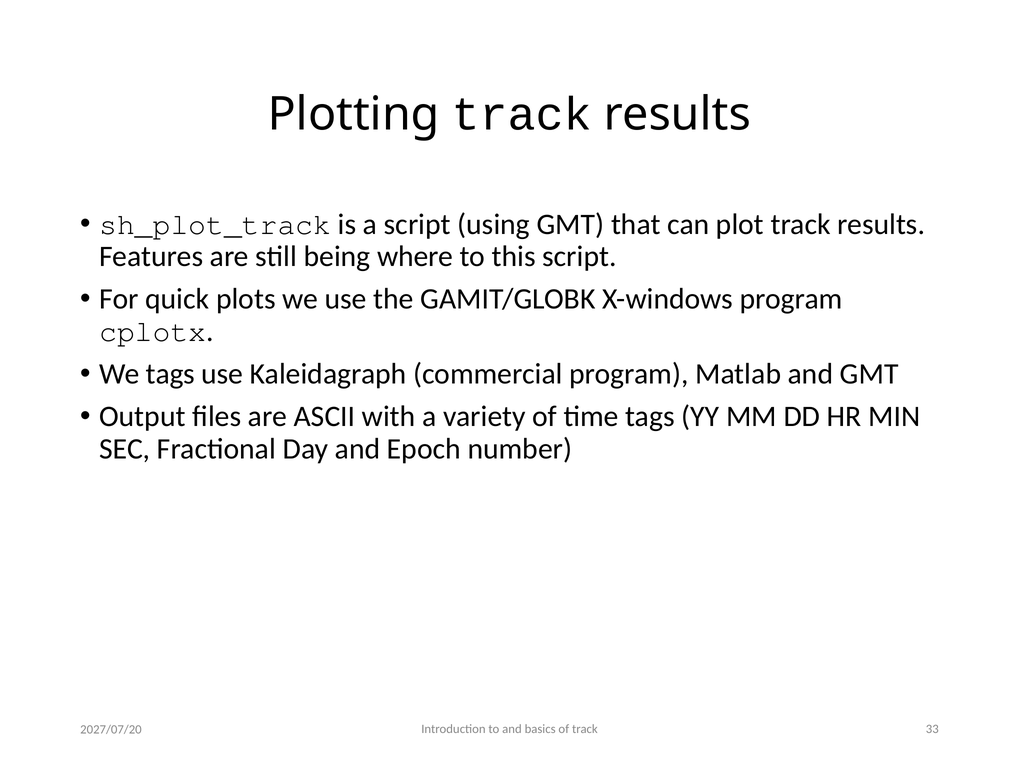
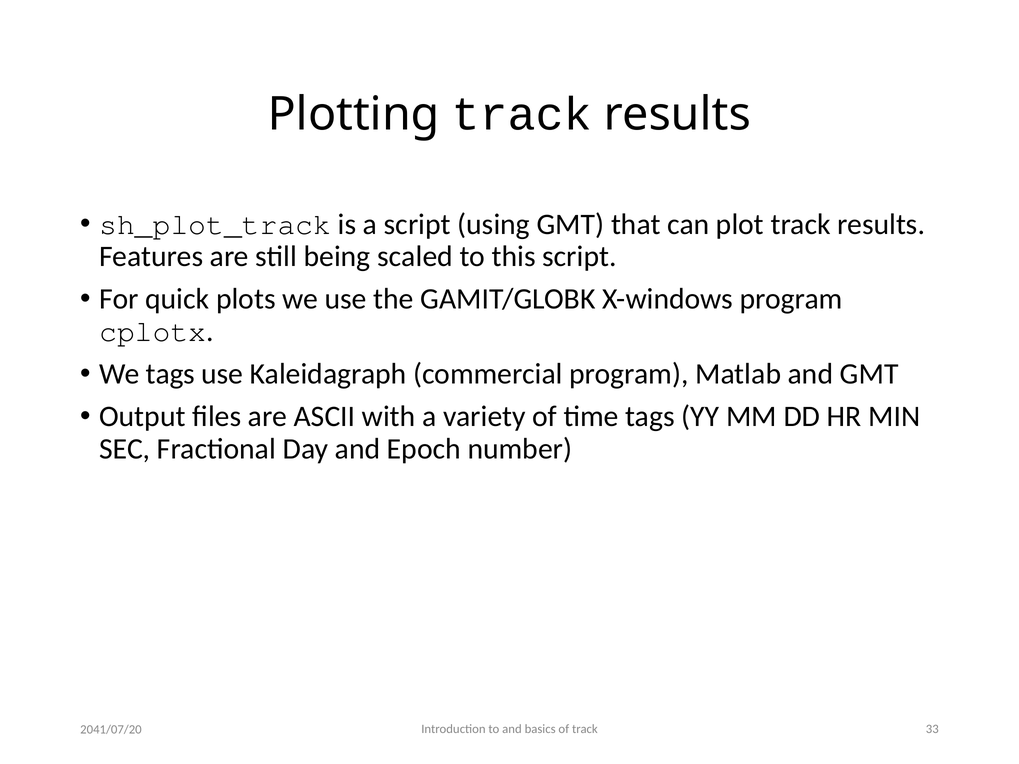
where: where -> scaled
2027/07/20: 2027/07/20 -> 2041/07/20
